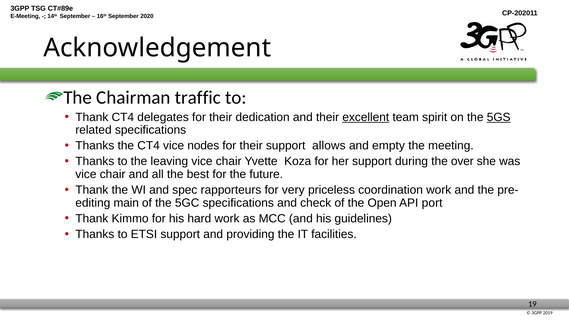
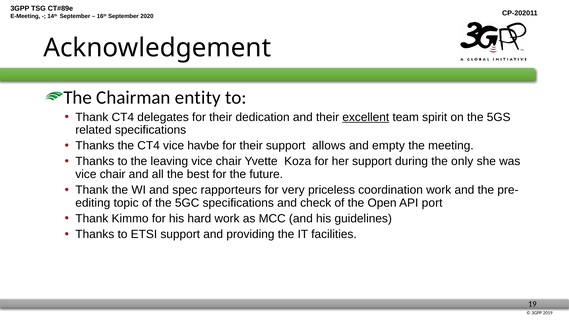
traffic: traffic -> entity
5GS underline: present -> none
nodes: nodes -> havbe
over: over -> only
main: main -> topic
